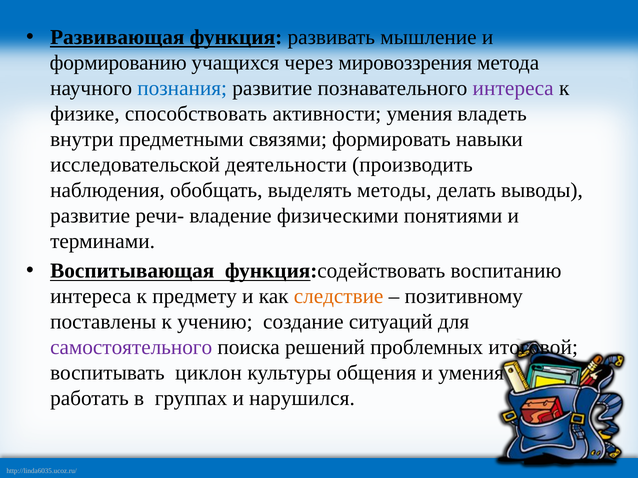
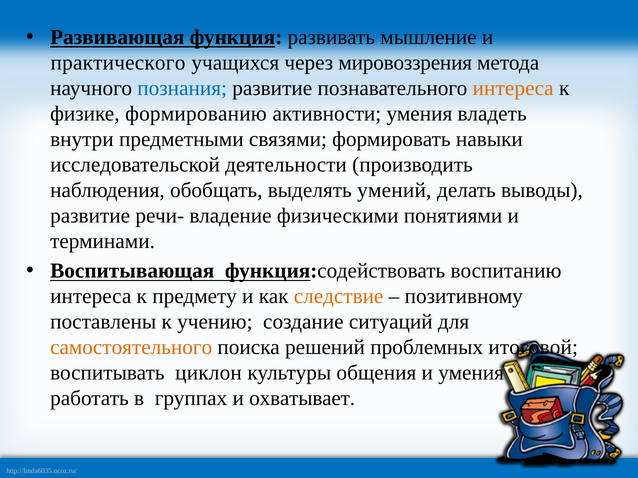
формированию: формированию -> практического
интереса at (513, 88) colour: purple -> orange
способствовать: способствовать -> формированию
методы: методы -> умений
самостоятельного colour: purple -> orange
нарушился: нарушился -> охватывает
